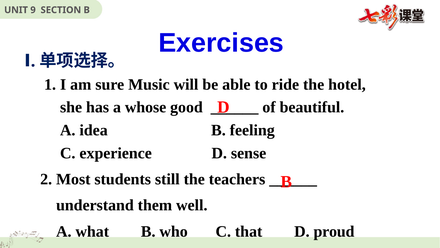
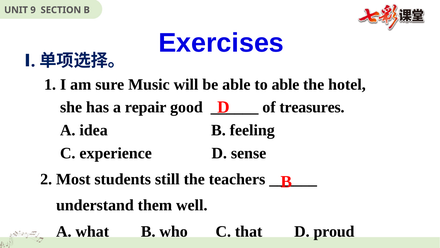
to ride: ride -> able
whose: whose -> repair
beautiful: beautiful -> treasures
